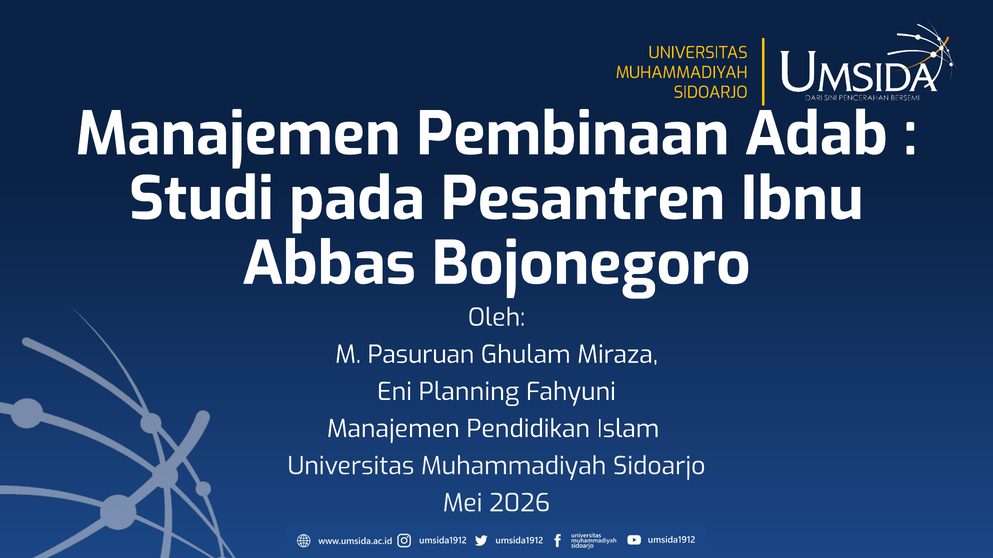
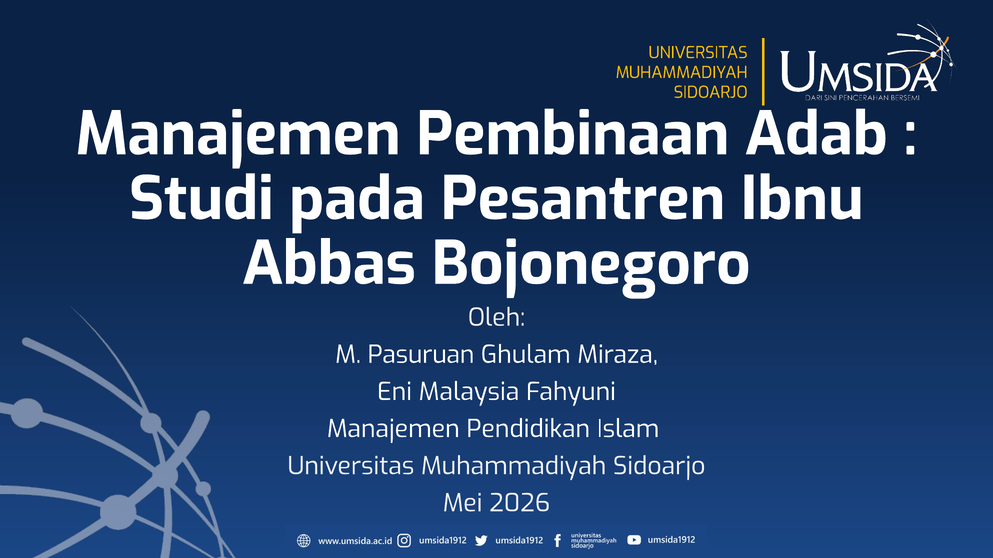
Planning: Planning -> Malaysia
